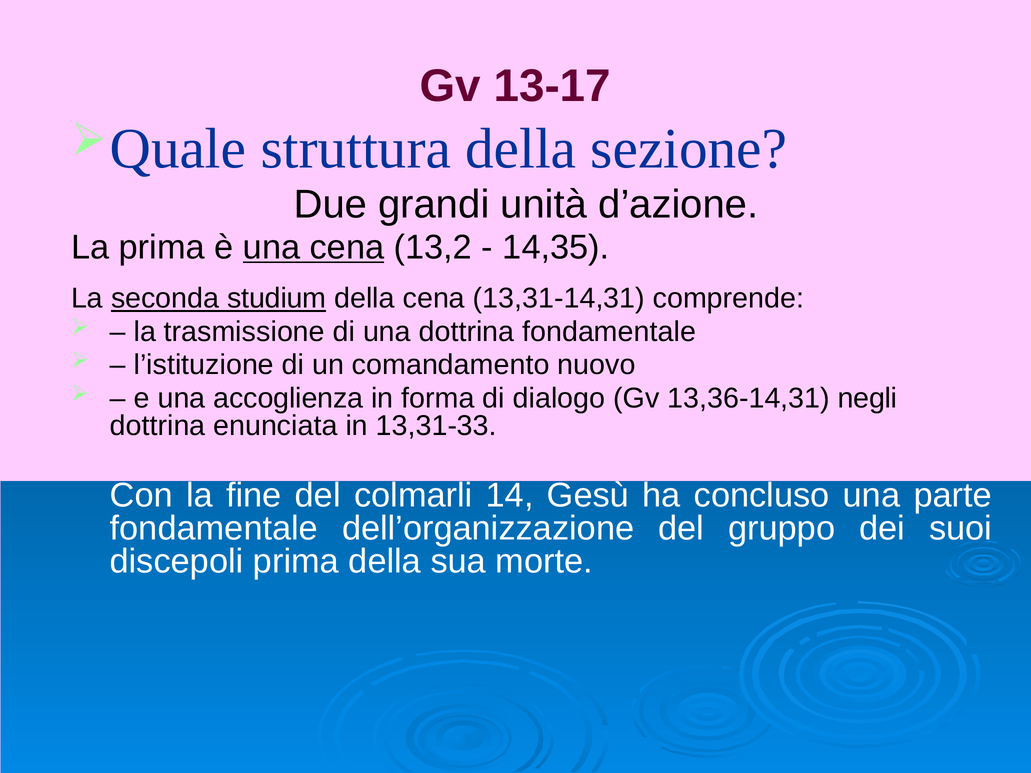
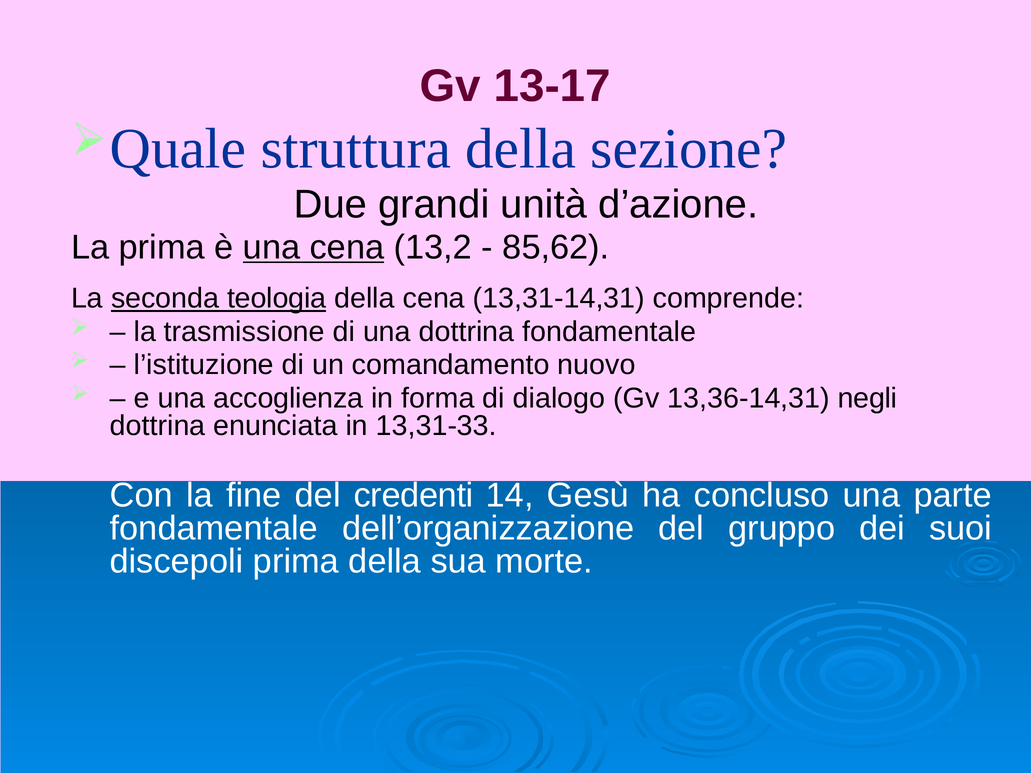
14,35: 14,35 -> 85,62
studium: studium -> teologia
colmarli: colmarli -> credenti
